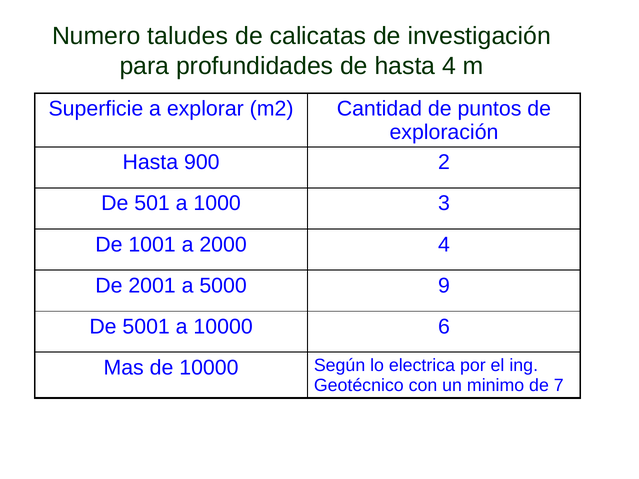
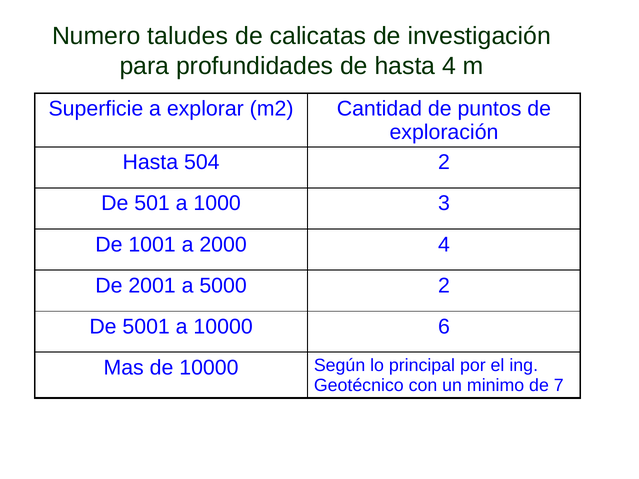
900: 900 -> 504
5000 9: 9 -> 2
electrica: electrica -> principal
